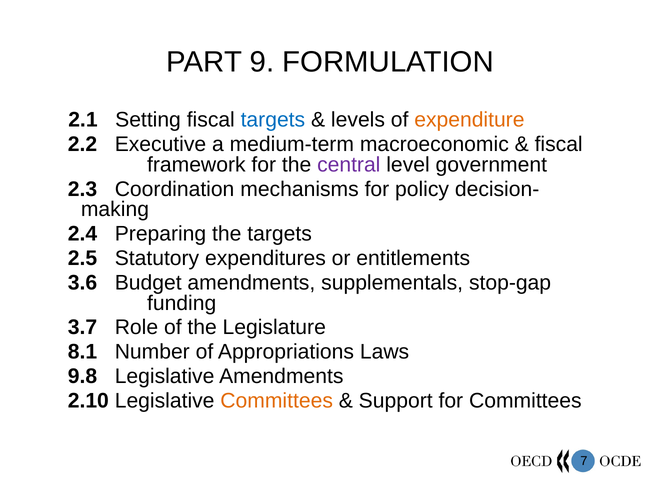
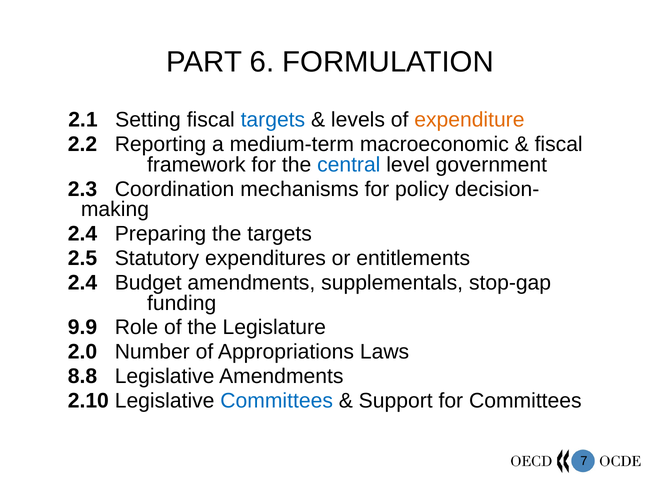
9: 9 -> 6
Executive: Executive -> Reporting
central colour: purple -> blue
3.6 at (83, 283): 3.6 -> 2.4
3.7: 3.7 -> 9.9
8.1: 8.1 -> 2.0
9.8: 9.8 -> 8.8
Committees at (277, 401) colour: orange -> blue
